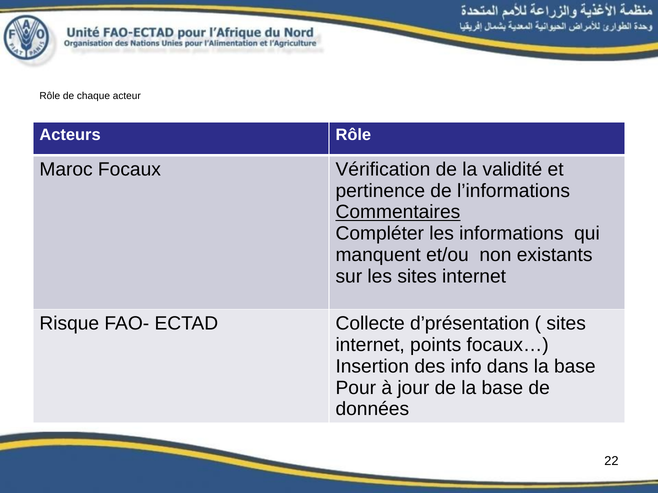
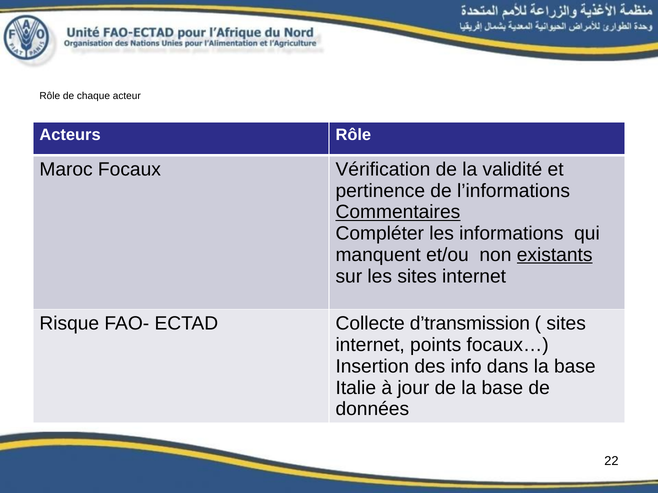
existants underline: none -> present
d’présentation: d’présentation -> d’transmission
Pour: Pour -> Italie
